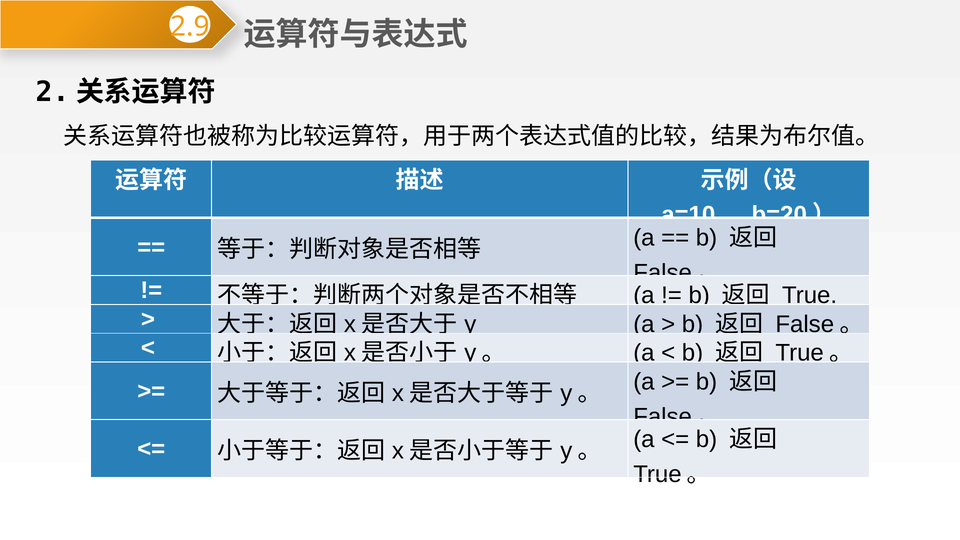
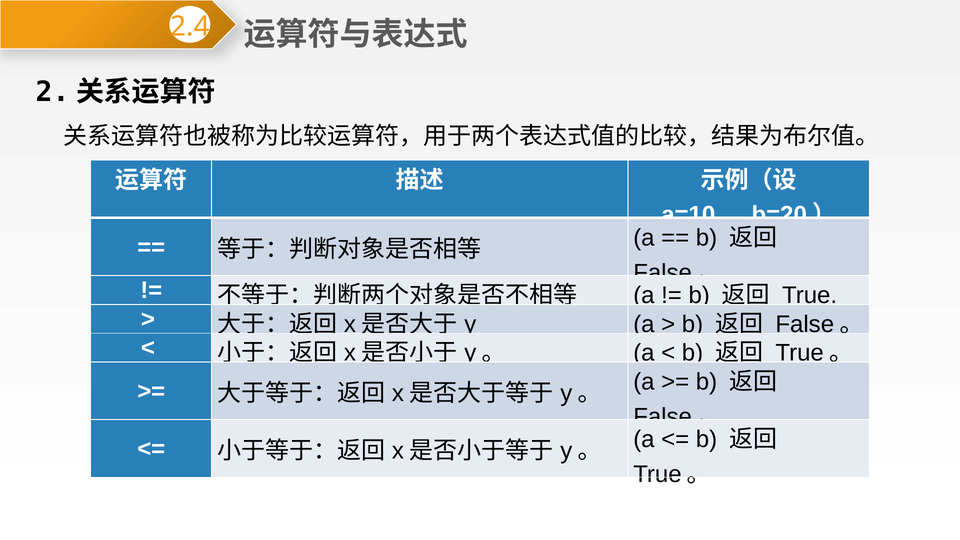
2.9: 2.9 -> 2.4
